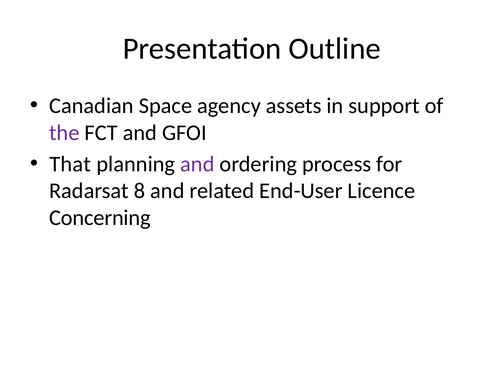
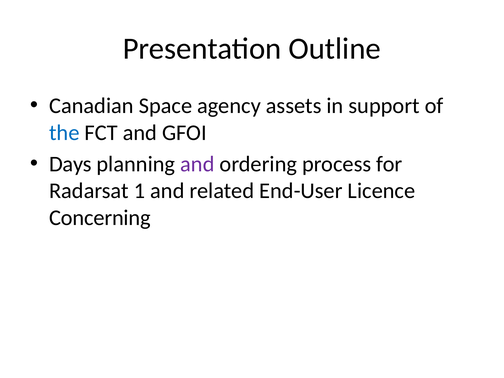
the colour: purple -> blue
That: That -> Days
8: 8 -> 1
